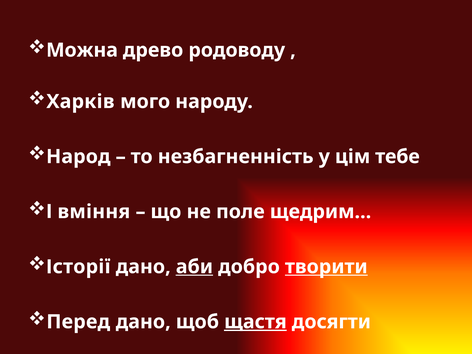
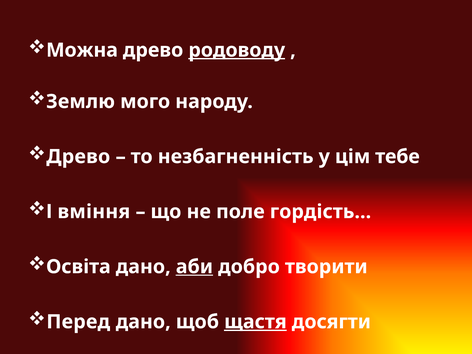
родоводу underline: none -> present
Харків: Харків -> Землю
Народ at (78, 157): Народ -> Древо
щедрим…: щедрим… -> гордість…
Історії: Історії -> Освіта
творити underline: present -> none
